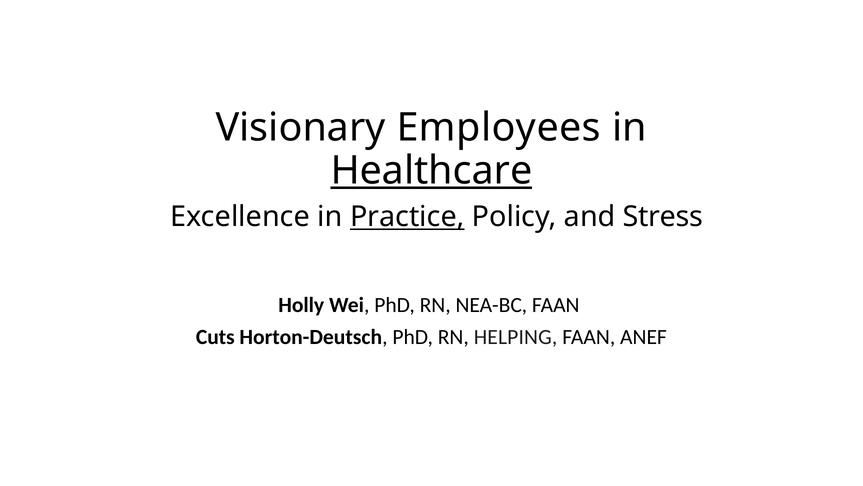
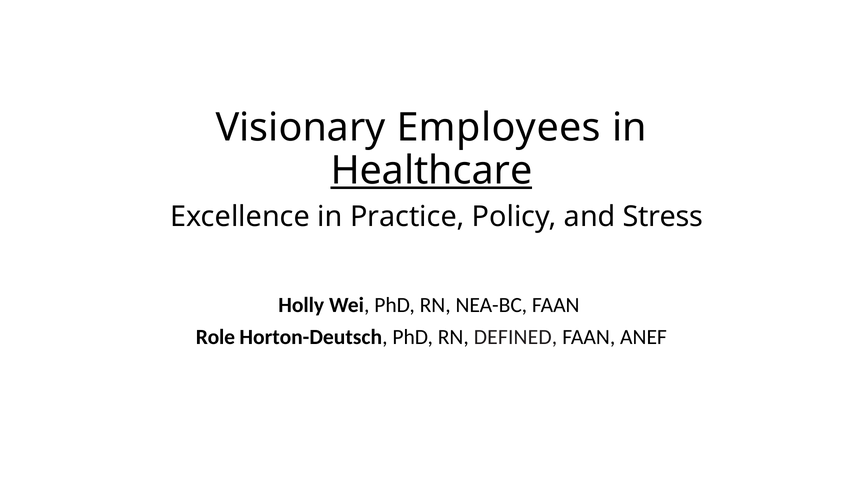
Practice underline: present -> none
Cuts: Cuts -> Role
HELPING: HELPING -> DEFINED
